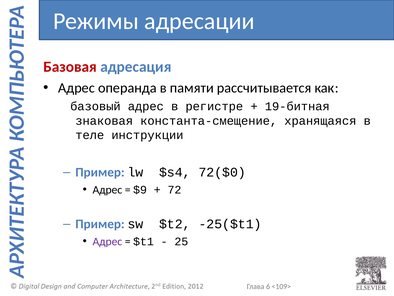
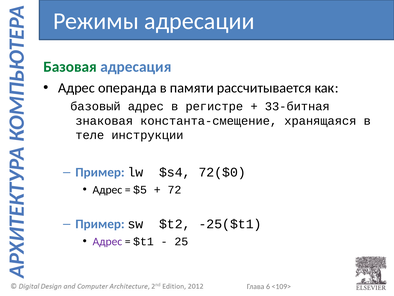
Базовая colour: red -> green
19-битная: 19-битная -> 33-битная
$9: $9 -> $5
